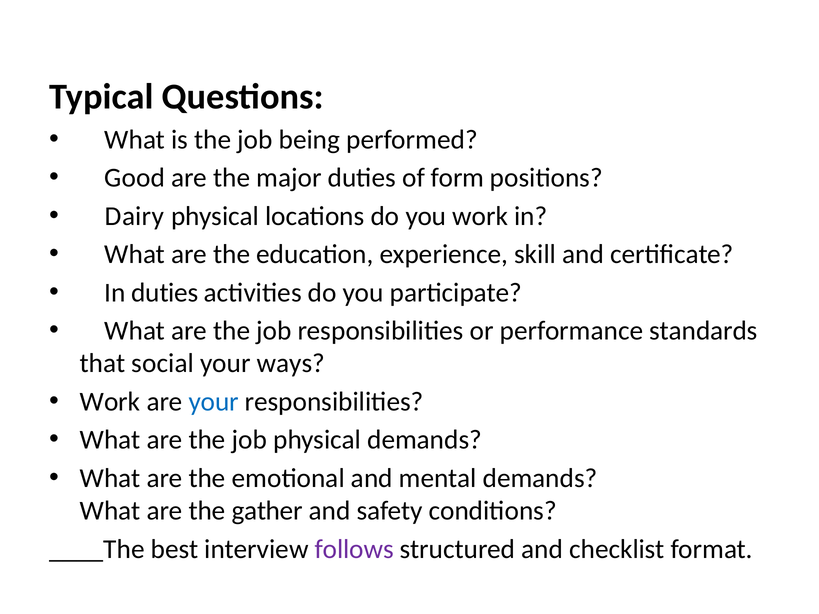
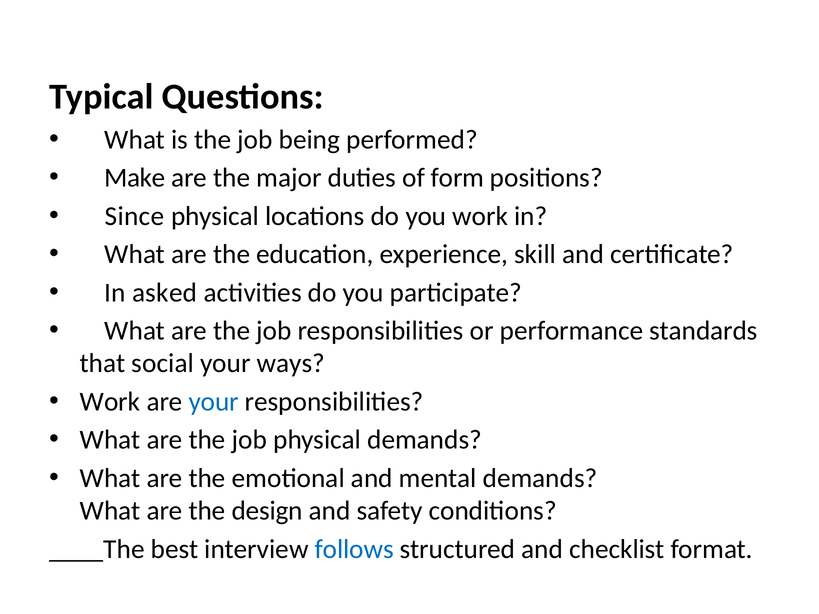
Good: Good -> Make
Dairy: Dairy -> Since
In duties: duties -> asked
gather: gather -> design
follows colour: purple -> blue
